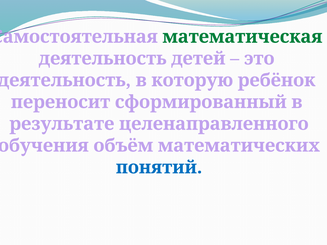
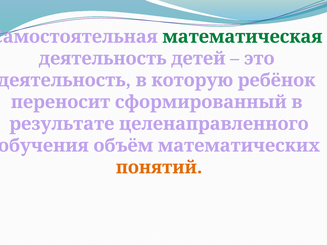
понятий colour: blue -> orange
